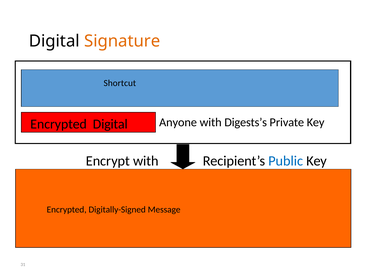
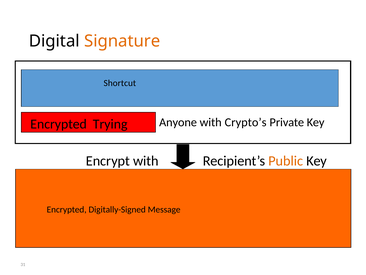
Digests’s: Digests’s -> Crypto’s
Encrypted Digital: Digital -> Trying
Public colour: blue -> orange
